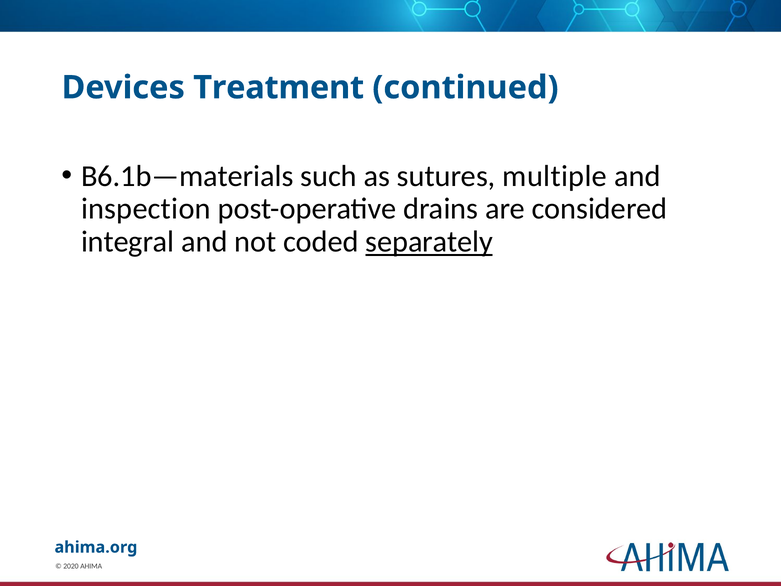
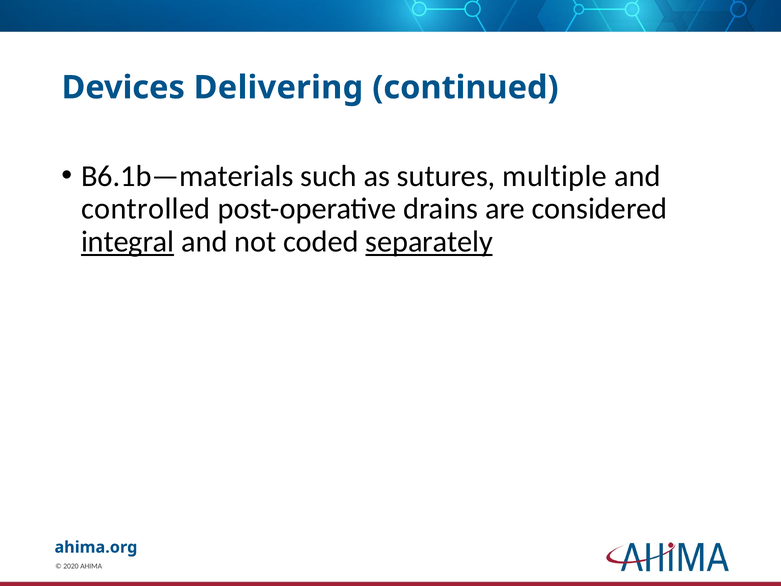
Treatment: Treatment -> Delivering
inspection: inspection -> controlled
integral underline: none -> present
